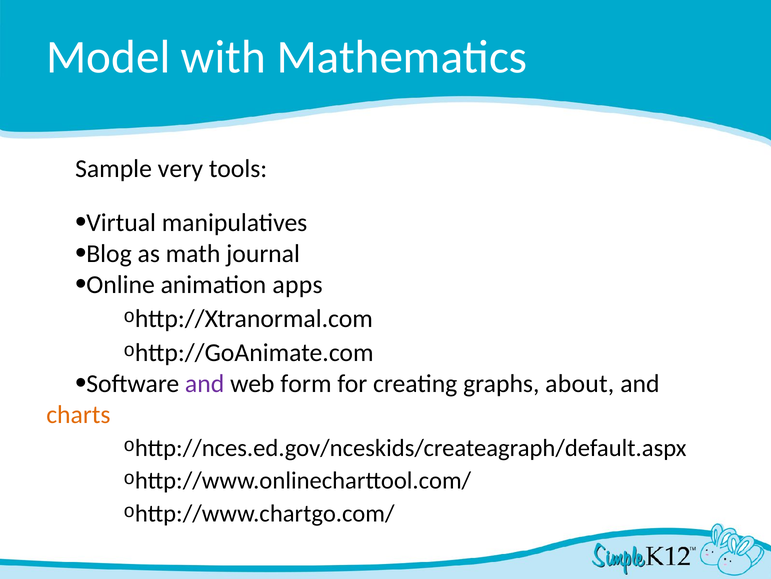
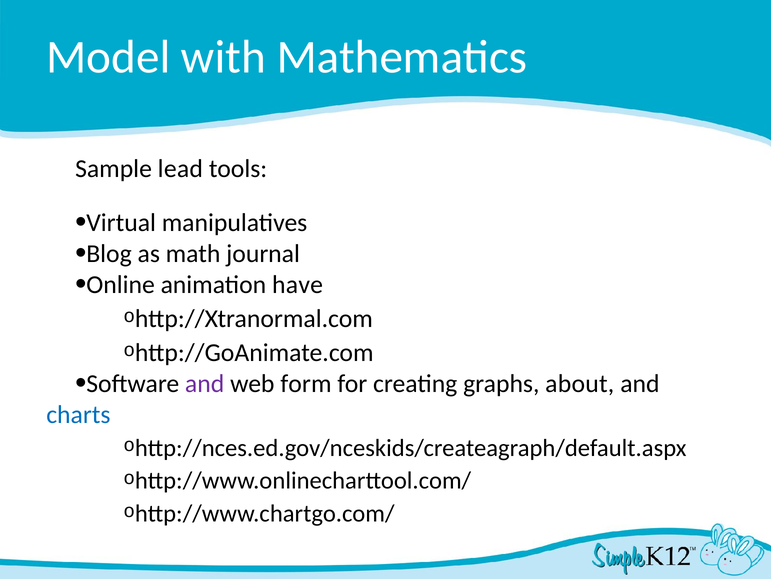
very: very -> lead
apps: apps -> have
charts colour: orange -> blue
